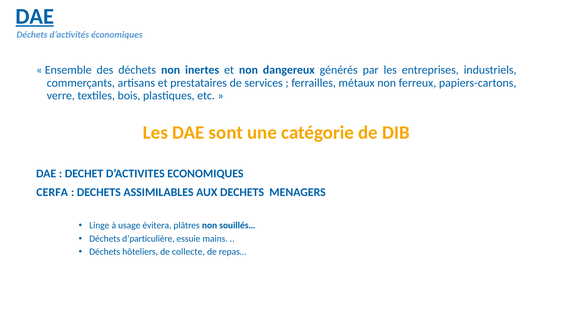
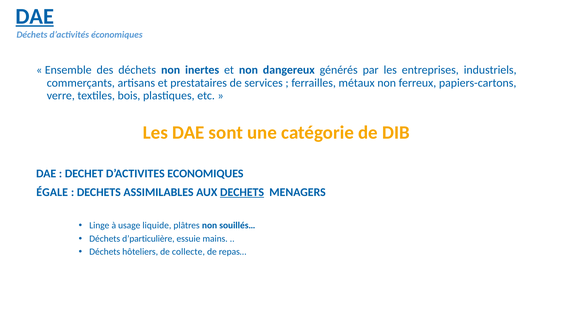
CERFA: CERFA -> ÉGALE
DECHETS at (242, 192) underline: none -> present
évitera: évitera -> liquide
